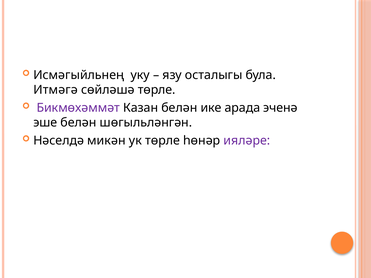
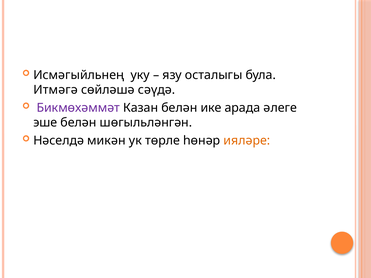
сөйләшә төрле: төрле -> сәүдә
эченә: эченә -> әлеге
ияләре colour: purple -> orange
